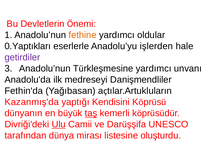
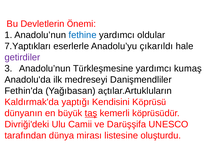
fethine colour: orange -> blue
0.Yaptıkları: 0.Yaptıkları -> 7.Yaptıkları
işlerden: işlerden -> çıkarıldı
unvanı: unvanı -> kumaş
Kazanmış'da: Kazanmış'da -> Kaldırmak'da
Ulu underline: present -> none
